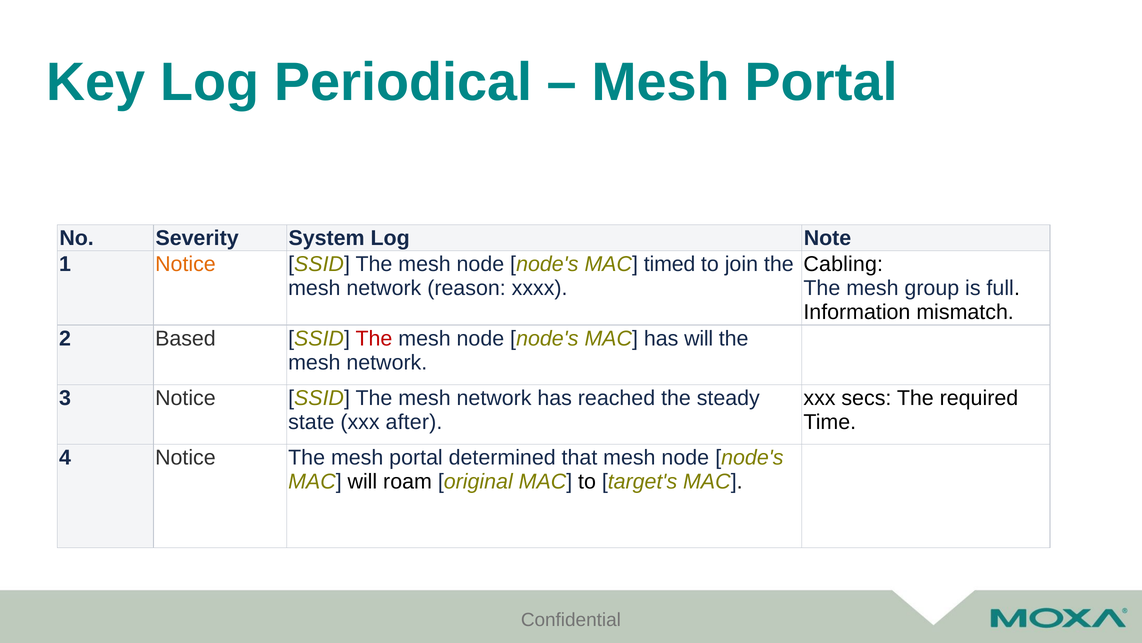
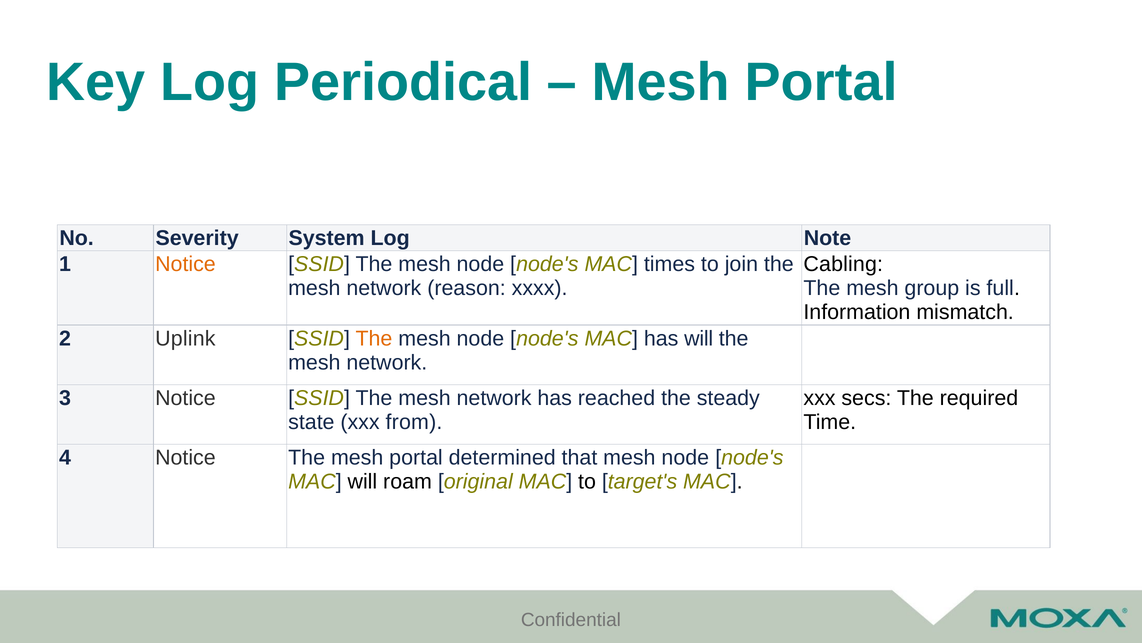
timed: timed -> times
Based: Based -> Uplink
The at (374, 338) colour: red -> orange
after: after -> from
